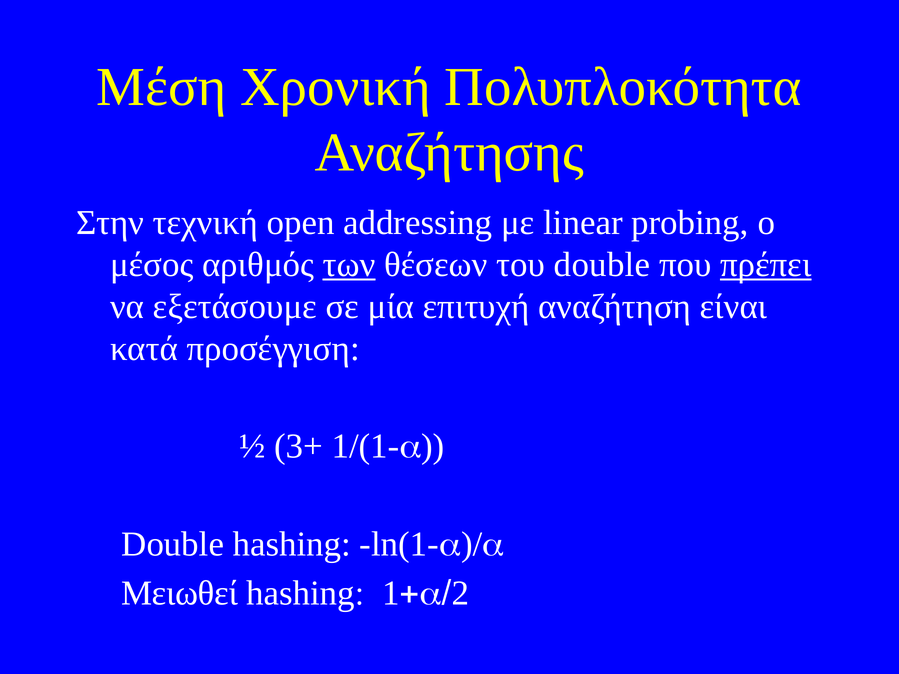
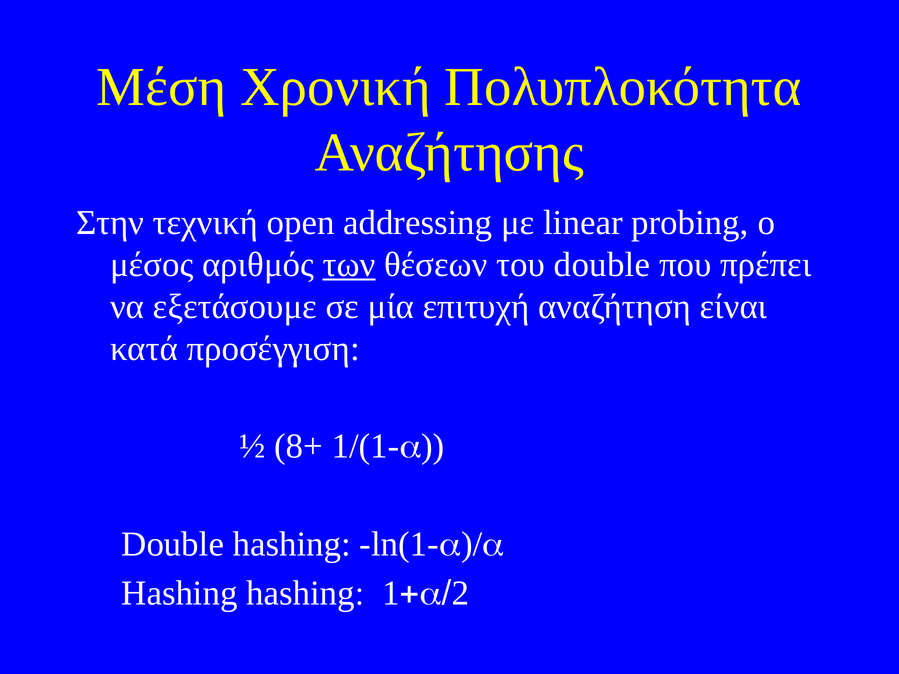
πρέπει underline: present -> none
3+: 3+ -> 8+
Μειωθεί at (180, 594): Μειωθεί -> Hashing
